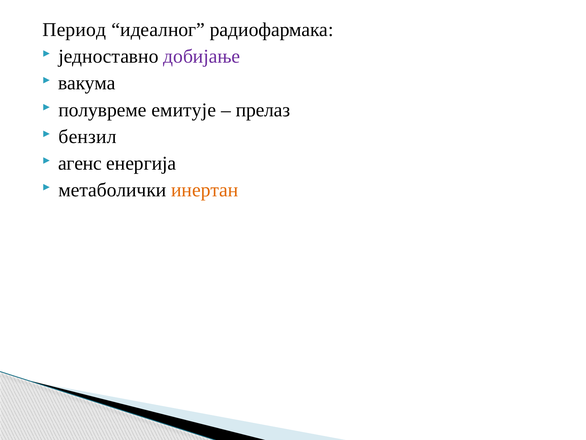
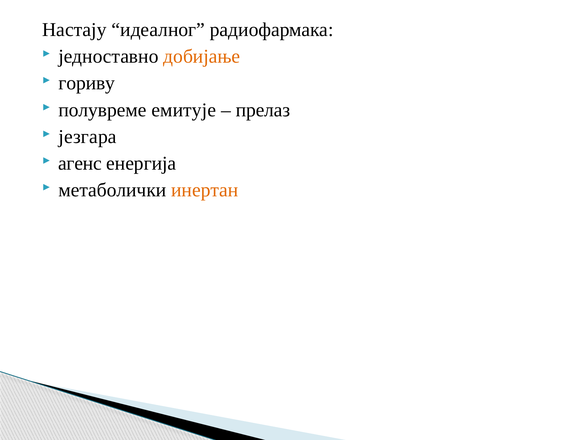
Период: Период -> Настају
добијање colour: purple -> orange
вакума: вакума -> гориву
бензил: бензил -> језгара
